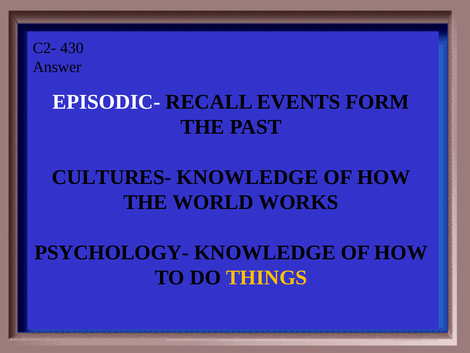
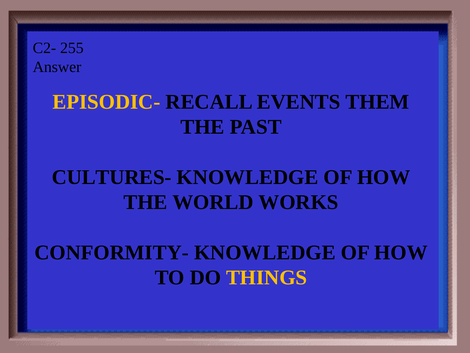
430: 430 -> 255
EPISODIC- colour: white -> yellow
FORM: FORM -> THEM
PSYCHOLOGY-: PSYCHOLOGY- -> CONFORMITY-
